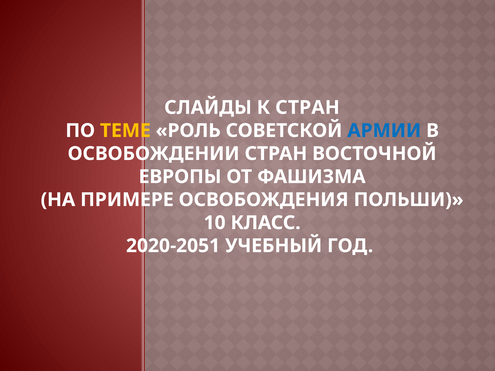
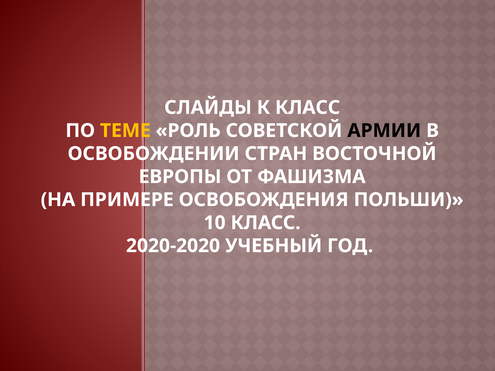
К СТРАН: СТРАН -> КЛАСС
АРМИИ colour: blue -> black
2020-2051: 2020-2051 -> 2020-2020
